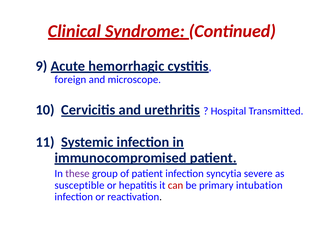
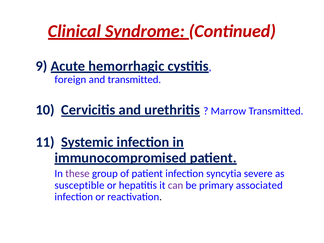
and microscope: microscope -> transmitted
Hospital: Hospital -> Marrow
can colour: red -> purple
intubation: intubation -> associated
